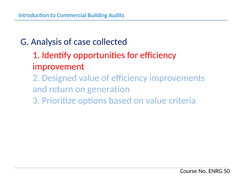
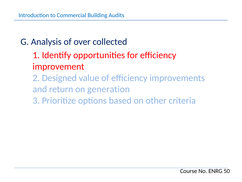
case: case -> over
on value: value -> other
